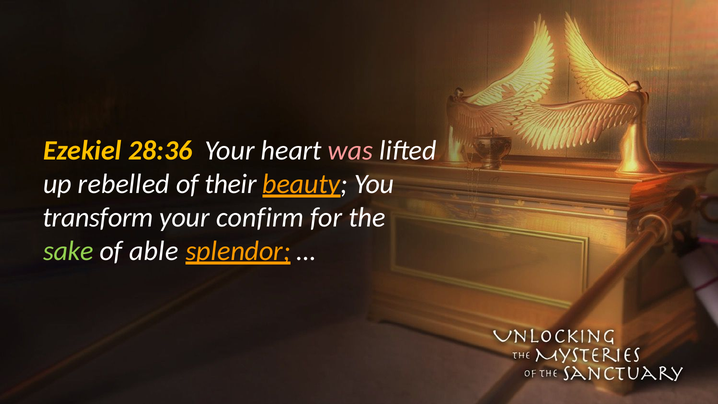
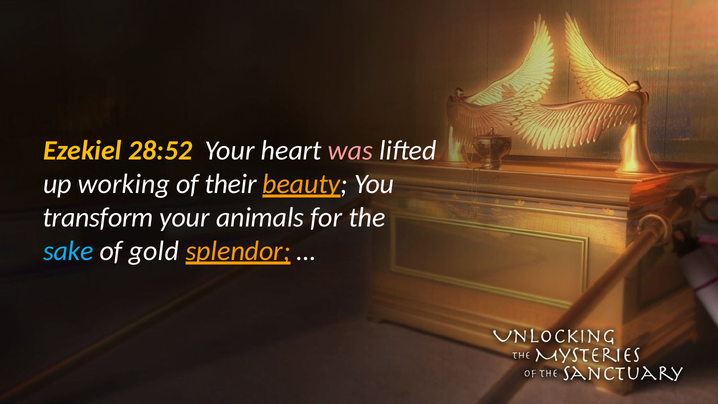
28:36: 28:36 -> 28:52
rebelled: rebelled -> working
confirm: confirm -> animals
sake colour: light green -> light blue
able: able -> gold
